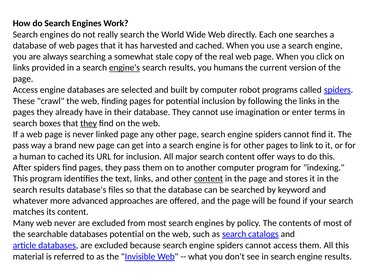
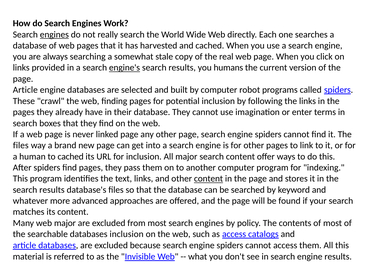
engines at (54, 34) underline: none -> present
Access at (25, 90): Access -> Article
they at (89, 123) underline: present -> none
pass at (21, 145): pass -> files
web never: never -> major
databases potential: potential -> inclusion
as search: search -> access
